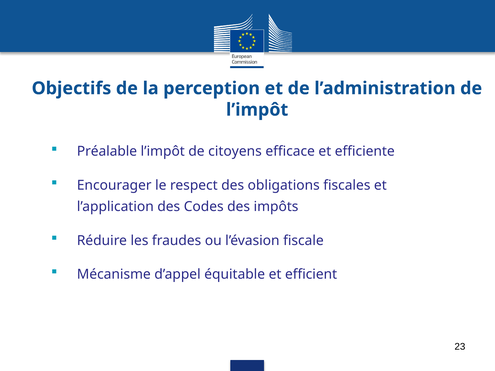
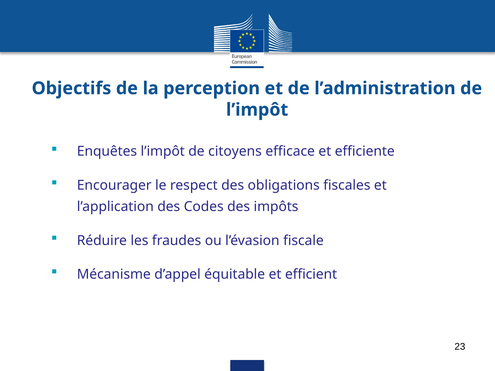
Préalable: Préalable -> Enquêtes
